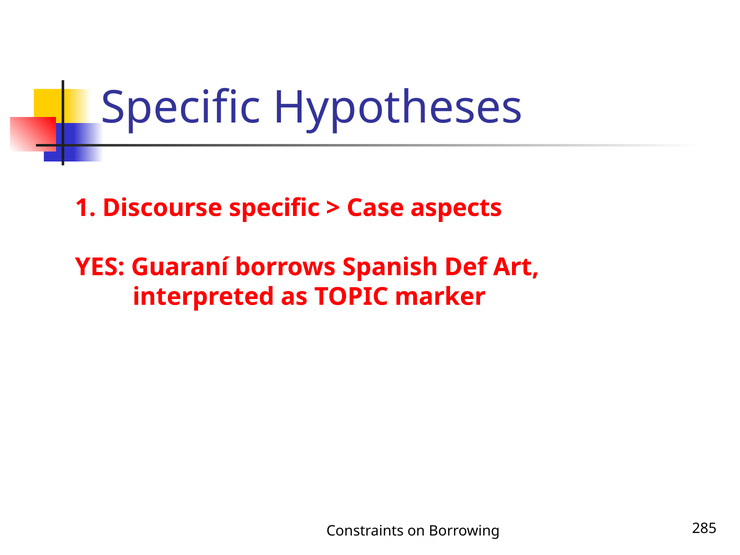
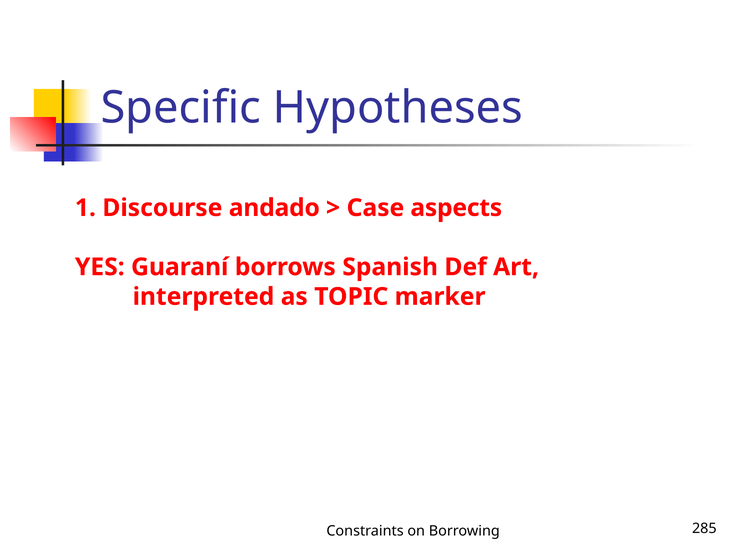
Discourse specific: specific -> andado
